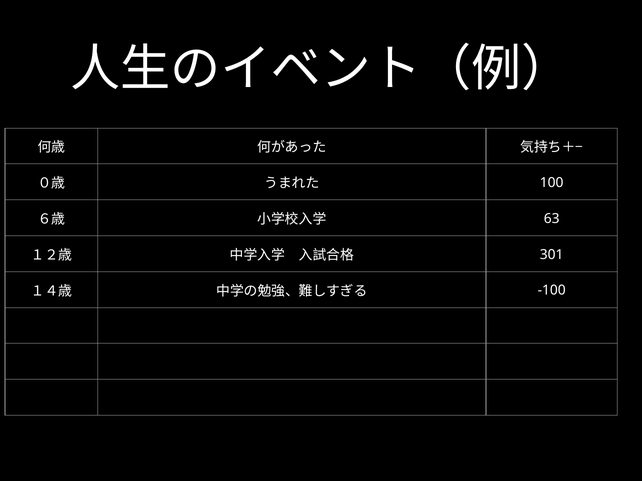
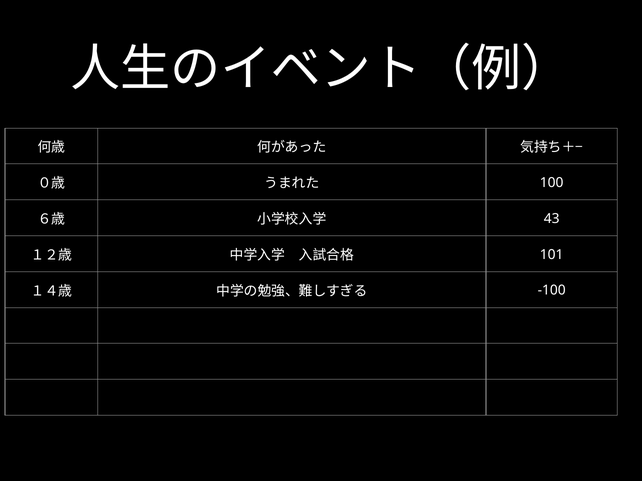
63: 63 -> 43
301: 301 -> 101
